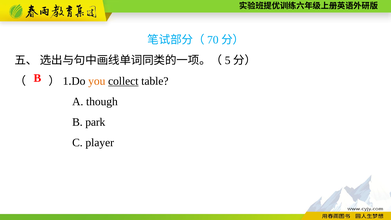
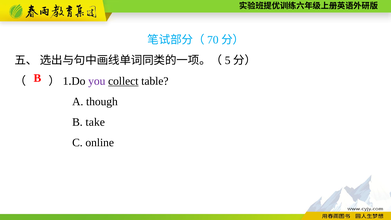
you colour: orange -> purple
park: park -> take
player: player -> online
